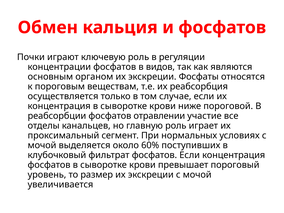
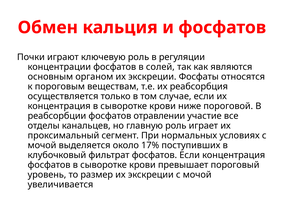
видов: видов -> солей
60%: 60% -> 17%
